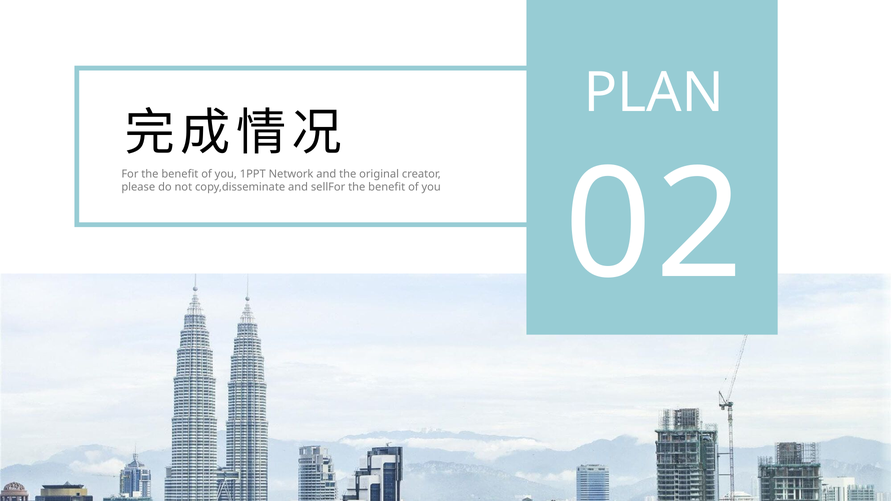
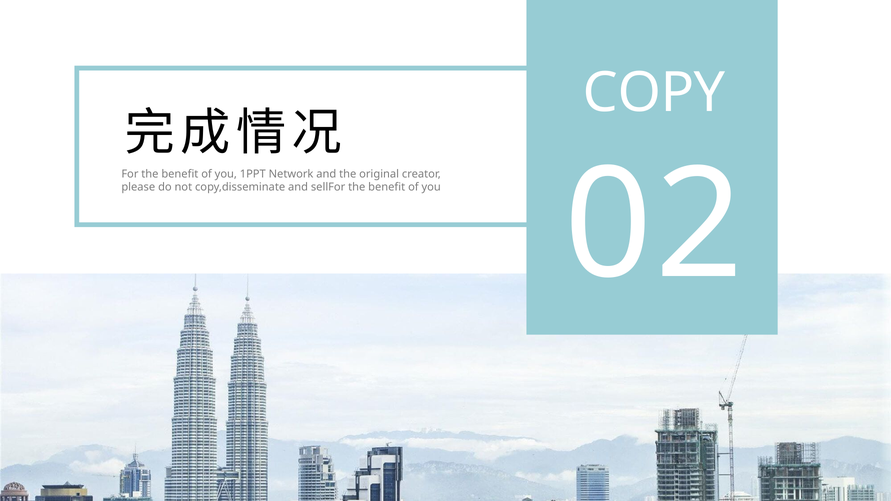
PLAN: PLAN -> COPY
